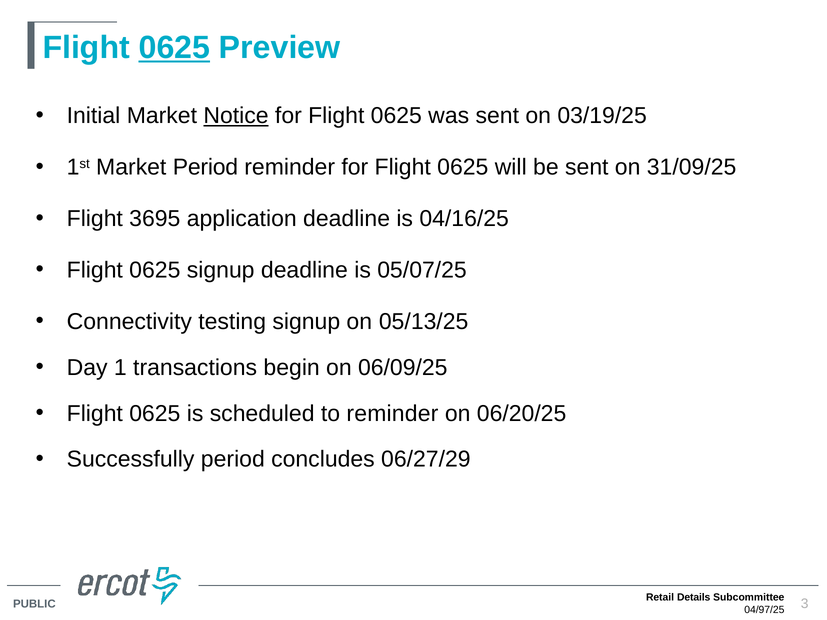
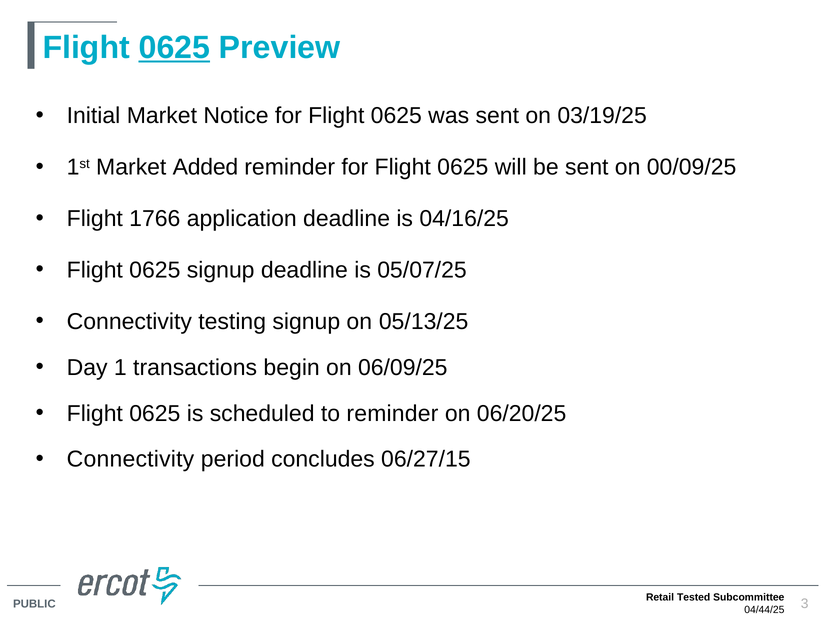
Notice underline: present -> none
Market Period: Period -> Added
31/09/25: 31/09/25 -> 00/09/25
3695: 3695 -> 1766
Successfully at (131, 460): Successfully -> Connectivity
06/27/29: 06/27/29 -> 06/27/15
Details: Details -> Tested
04/97/25: 04/97/25 -> 04/44/25
